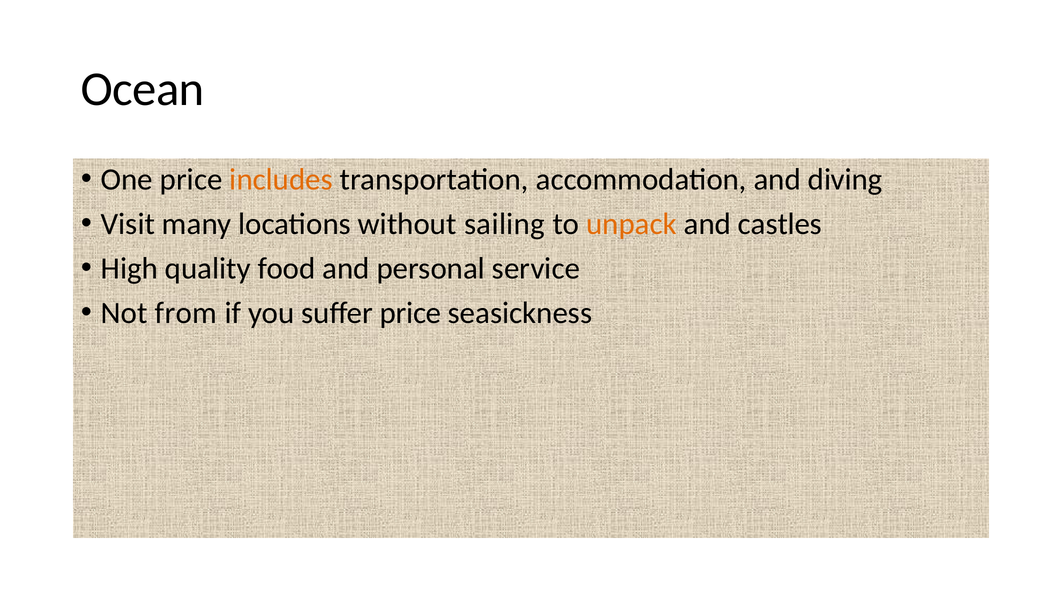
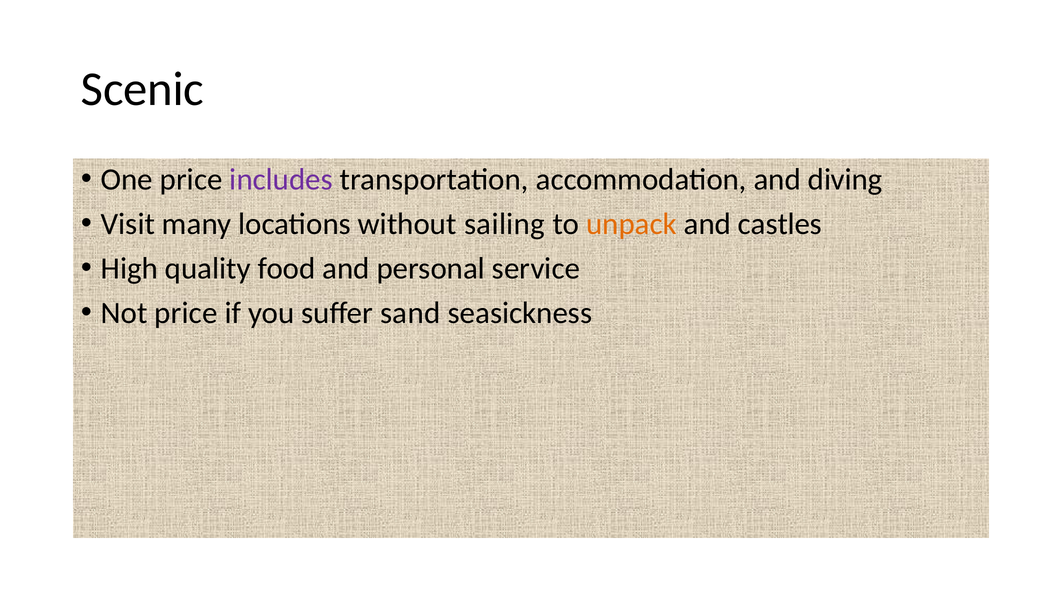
Ocean: Ocean -> Scenic
includes colour: orange -> purple
Not from: from -> price
suffer price: price -> sand
